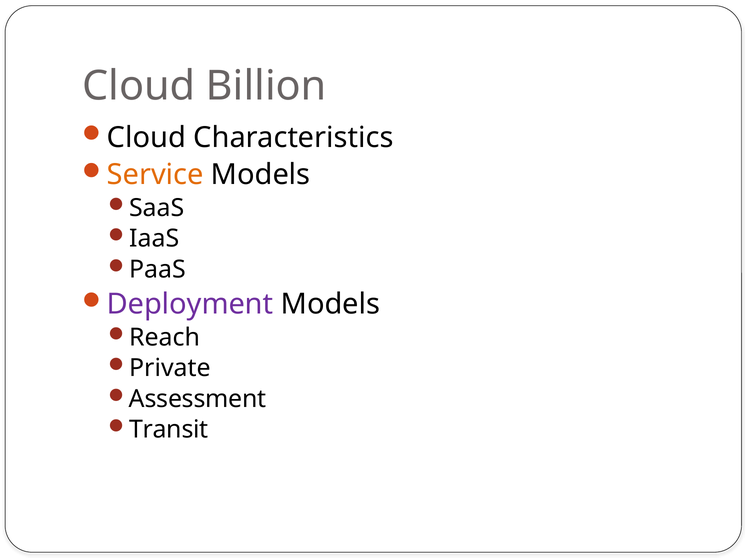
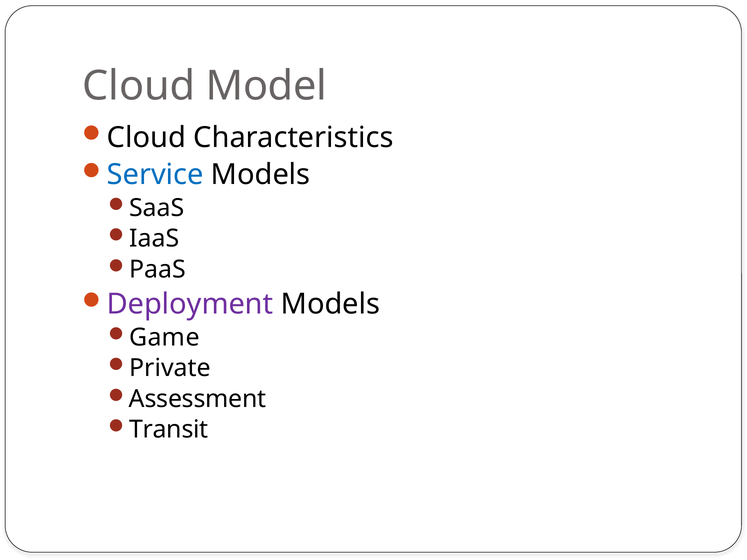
Billion: Billion -> Model
Service colour: orange -> blue
Reach: Reach -> Game
